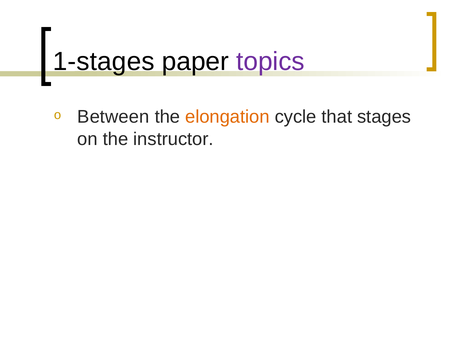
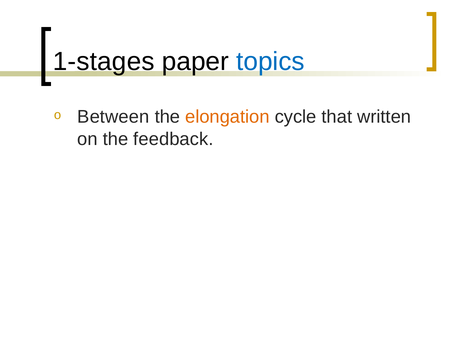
topics colour: purple -> blue
stages: stages -> written
instructor: instructor -> feedback
